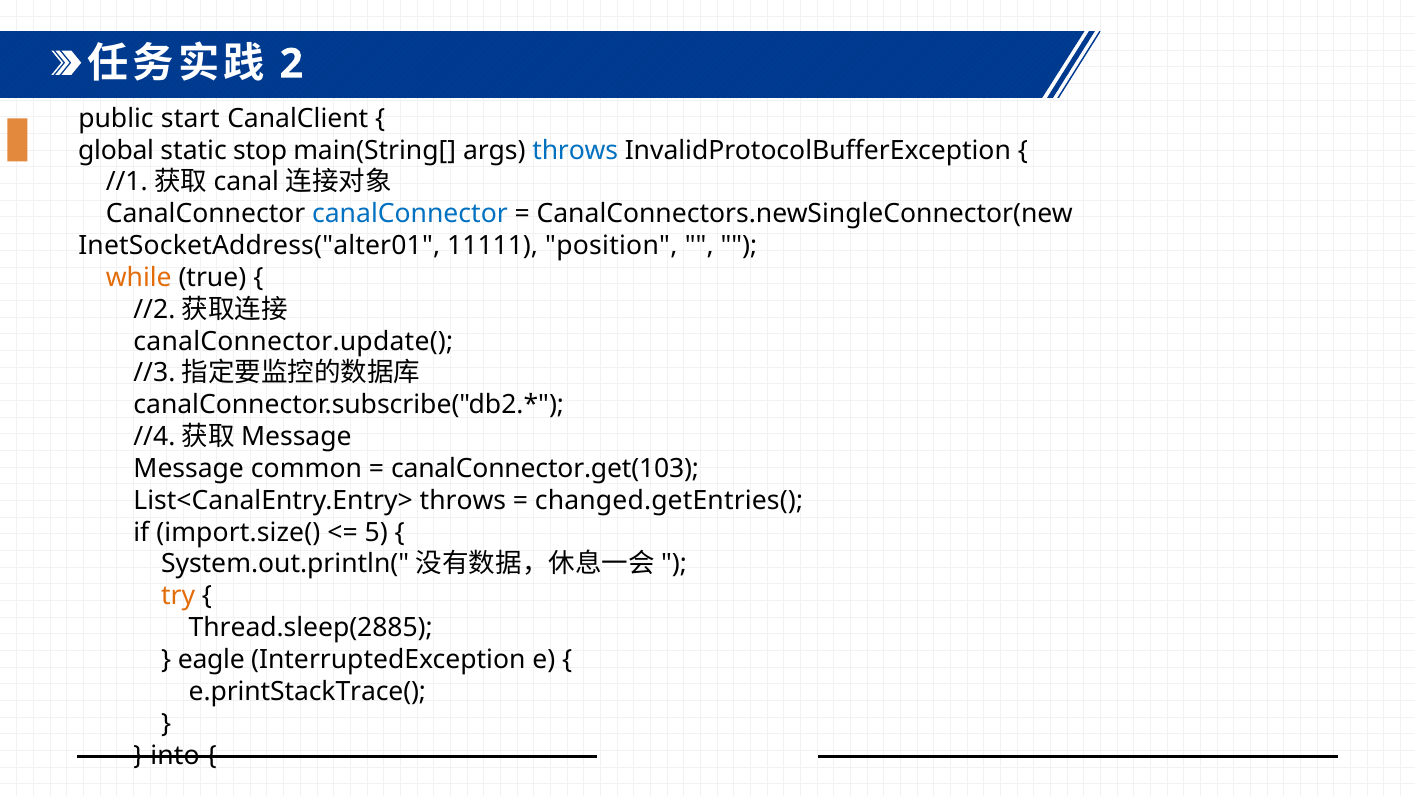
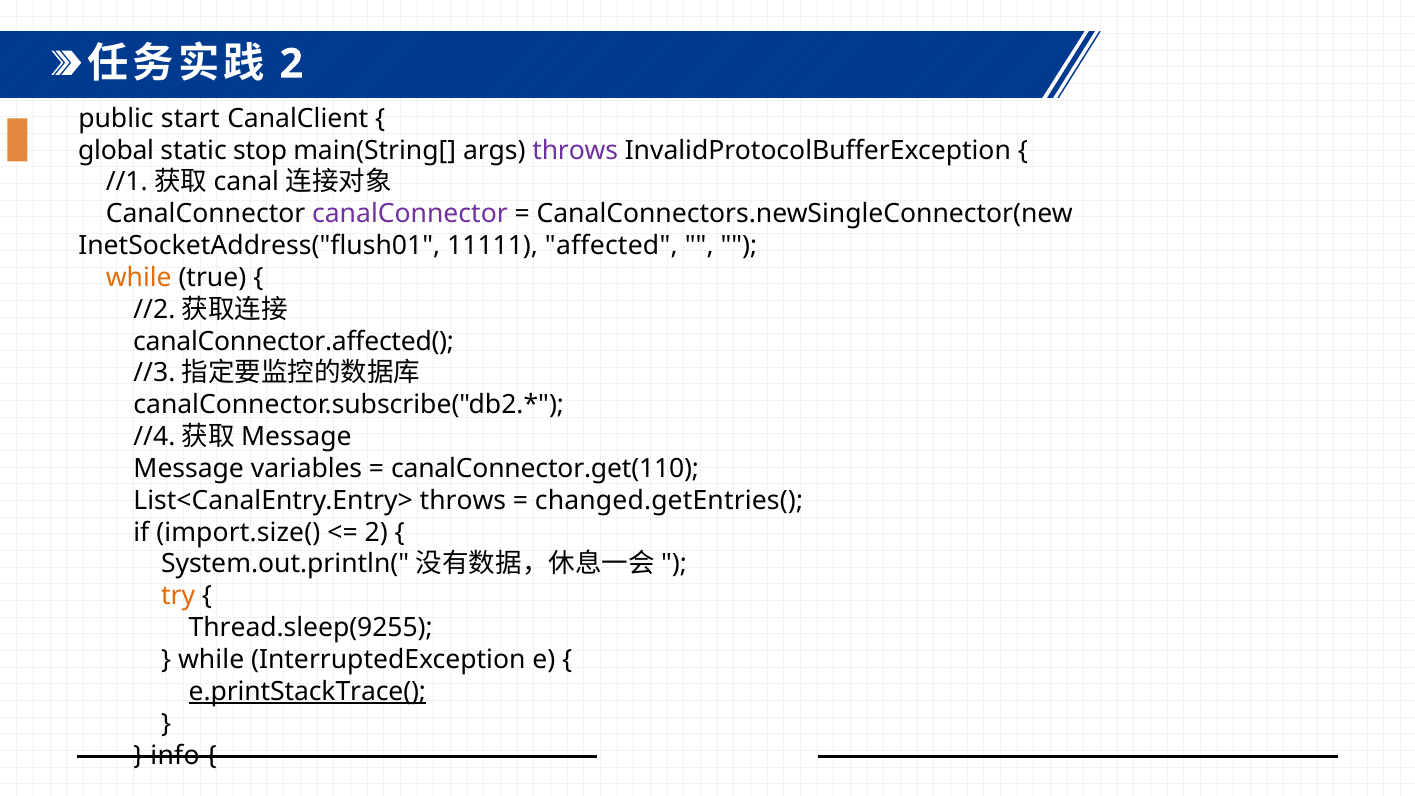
throws at (575, 150) colour: blue -> purple
canalConnector at (410, 214) colour: blue -> purple
InetSocketAddress("alter01: InetSocketAddress("alter01 -> InetSocketAddress("flush01
position: position -> affected
canalConnector.update(: canalConnector.update( -> canalConnector.affected(
common: common -> variables
canalConnector.get(103: canalConnector.get(103 -> canalConnector.get(110
5 at (376, 532): 5 -> 2
Thread.sleep(2885: Thread.sleep(2885 -> Thread.sleep(9255
eagle at (211, 660): eagle -> while
e.printStackTrace( underline: none -> present
into: into -> info
